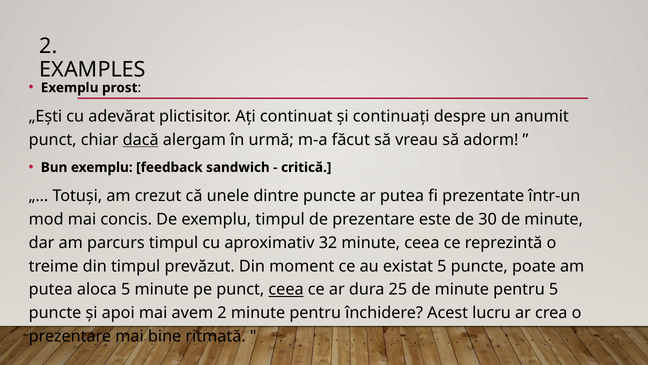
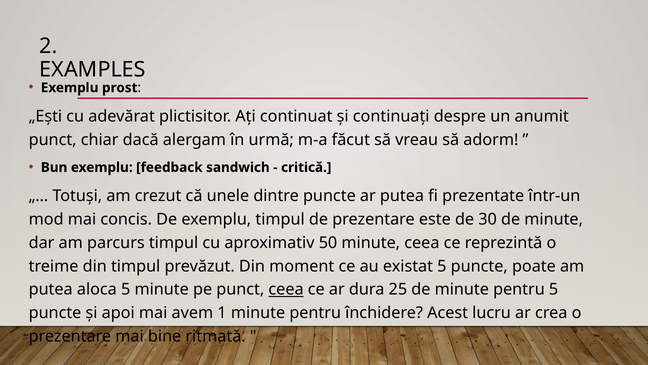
dacă underline: present -> none
32: 32 -> 50
avem 2: 2 -> 1
